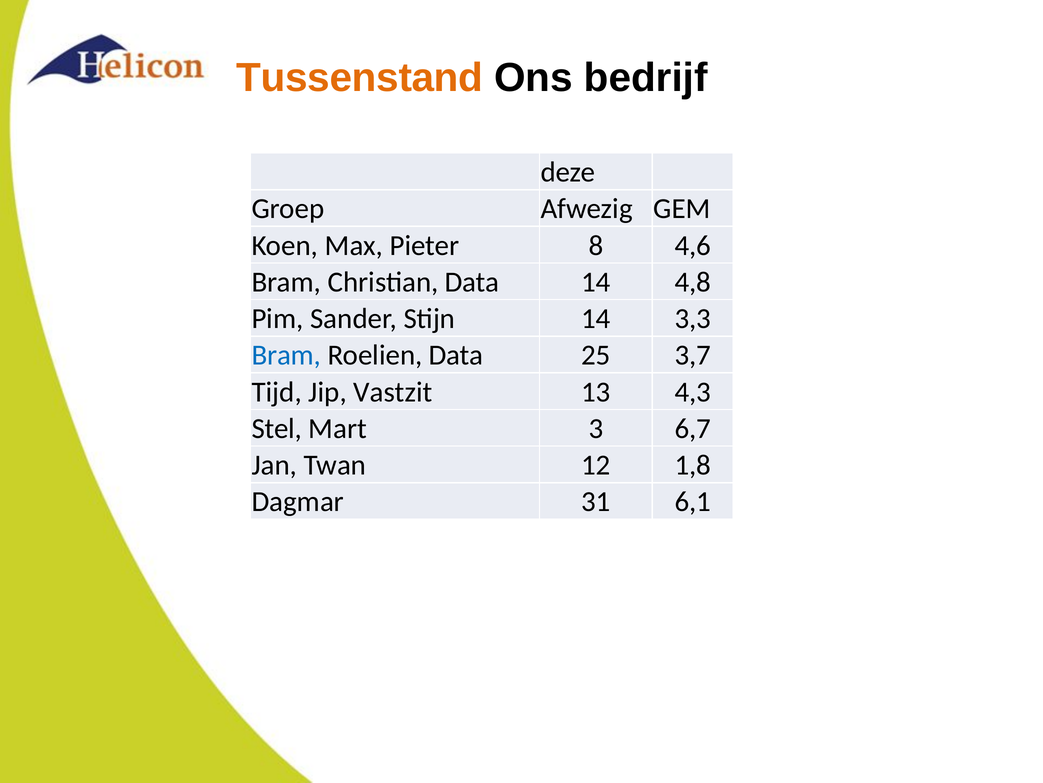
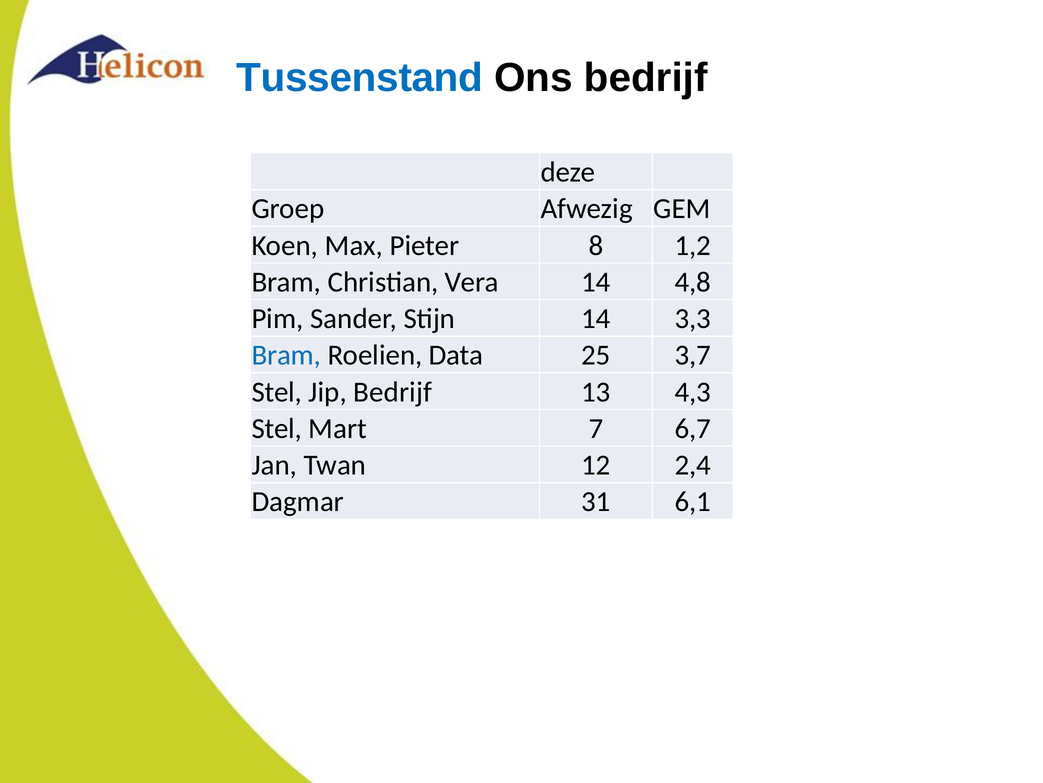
Tussenstand colour: orange -> blue
4,6: 4,6 -> 1,2
Christian Data: Data -> Vera
Tijd at (277, 392): Tijd -> Stel
Jip Vastzit: Vastzit -> Bedrijf
3: 3 -> 7
1,8: 1,8 -> 2,4
